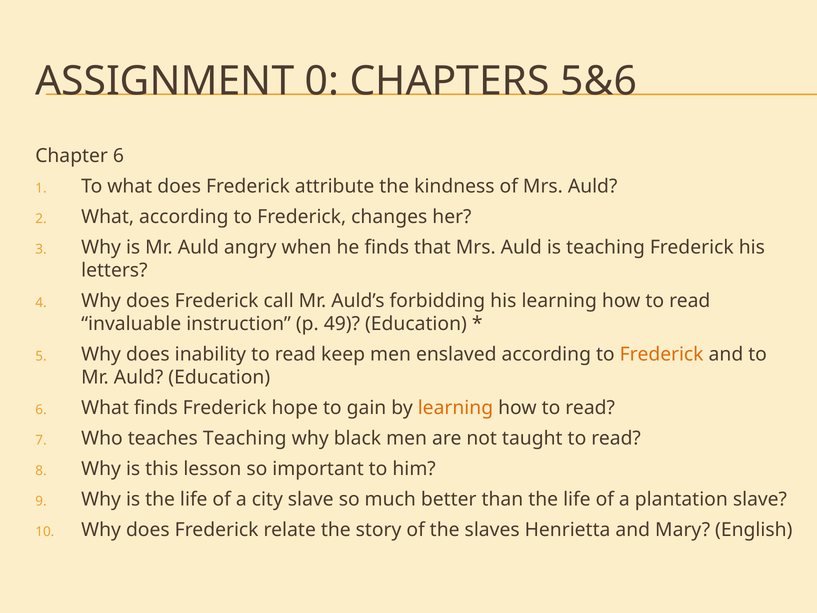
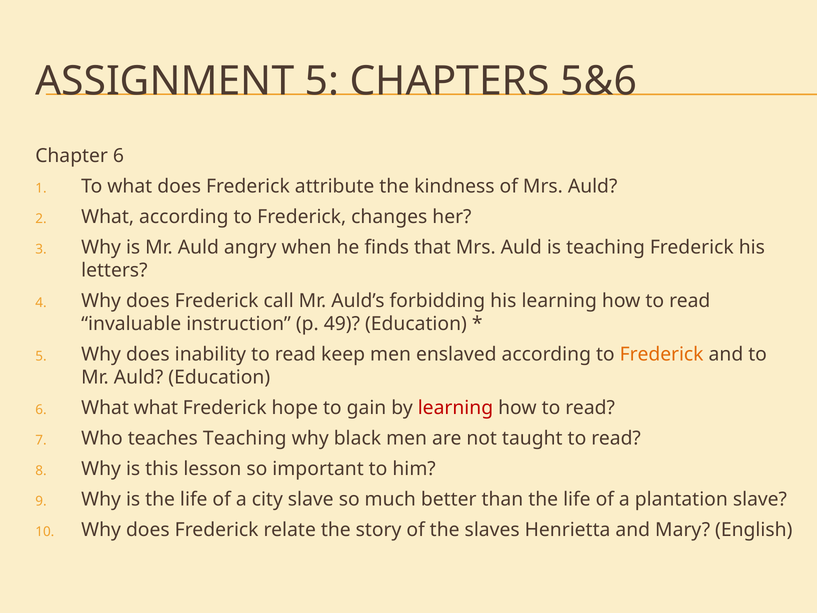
ASSIGNMENT 0: 0 -> 5
What finds: finds -> what
learning at (455, 408) colour: orange -> red
